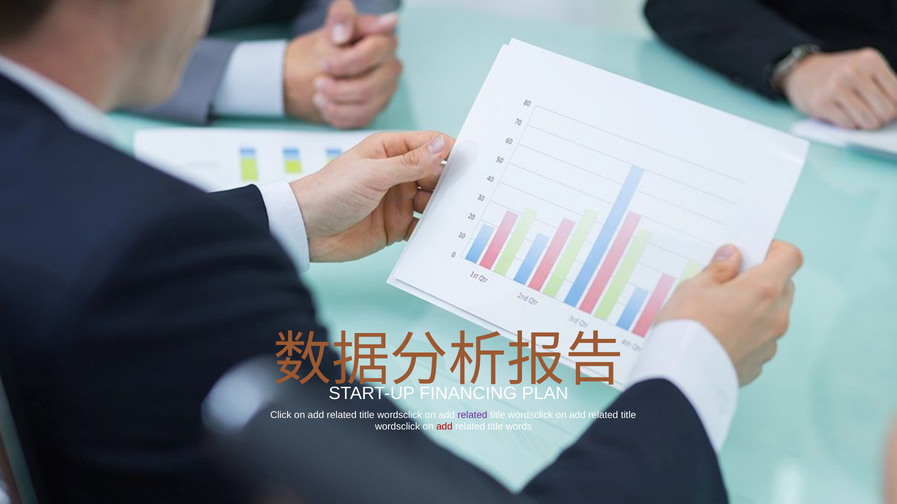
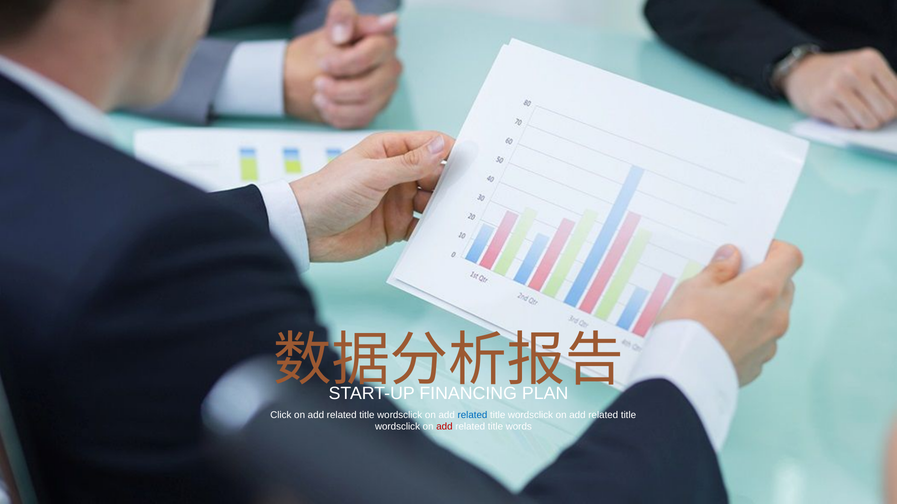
related at (472, 416) colour: purple -> blue
